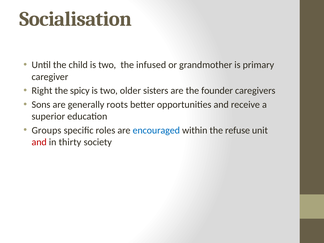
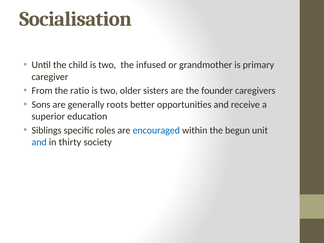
Right: Right -> From
spicy: spicy -> ratio
Groups: Groups -> Siblings
refuse: refuse -> begun
and at (39, 142) colour: red -> blue
